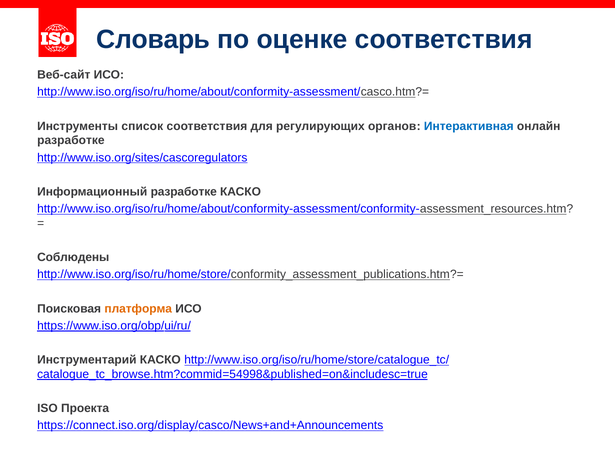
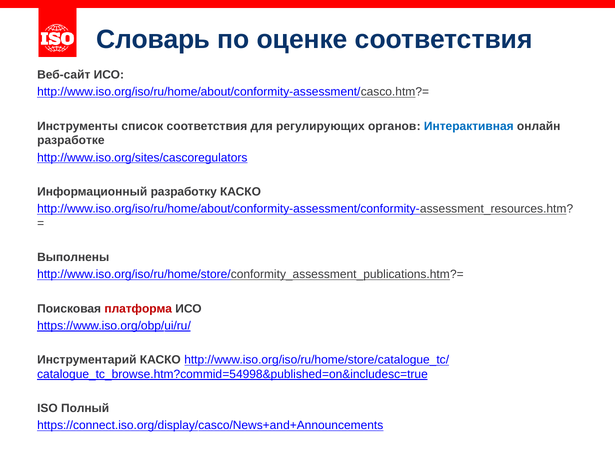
Информационный разработке: разработке -> разработку
Соблюдены: Соблюдены -> Выполнены
платформа colour: orange -> red
Проекта: Проекта -> Полный
